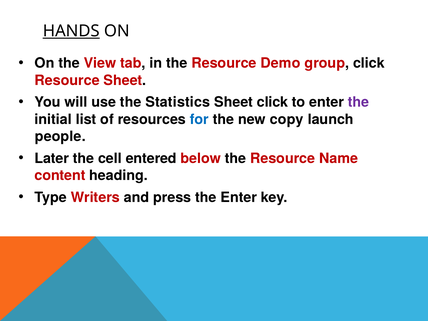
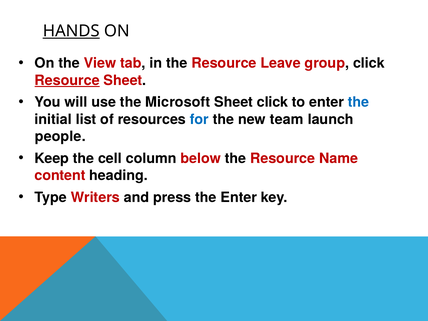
Demo: Demo -> Leave
Resource at (67, 80) underline: none -> present
Statistics: Statistics -> Microsoft
the at (359, 102) colour: purple -> blue
copy: copy -> team
Later: Later -> Keep
entered: entered -> column
